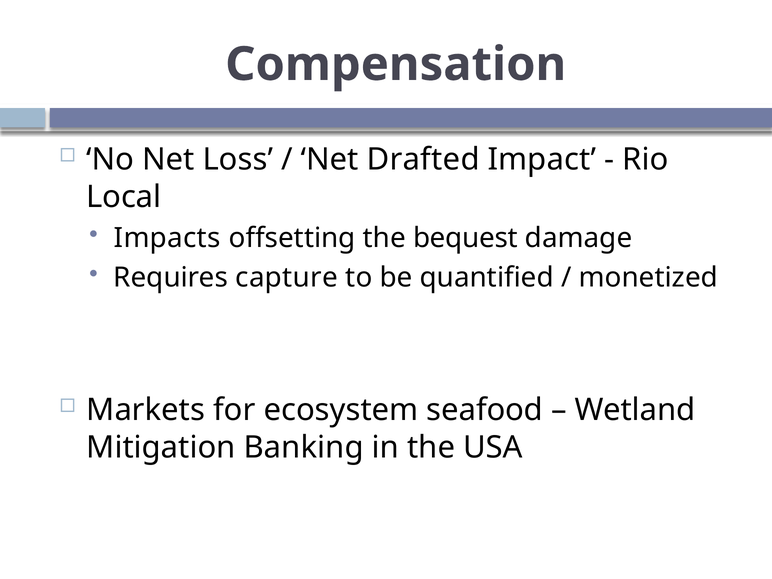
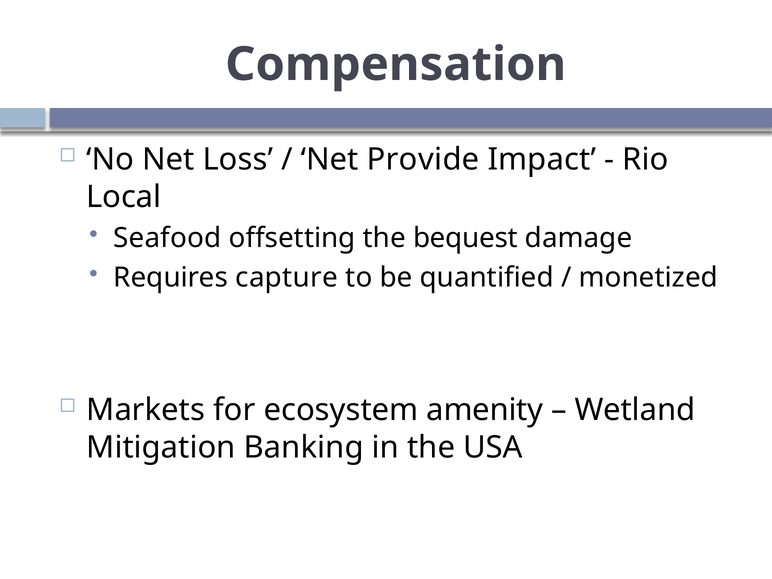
Drafted: Drafted -> Provide
Impacts: Impacts -> Seafood
seafood: seafood -> amenity
